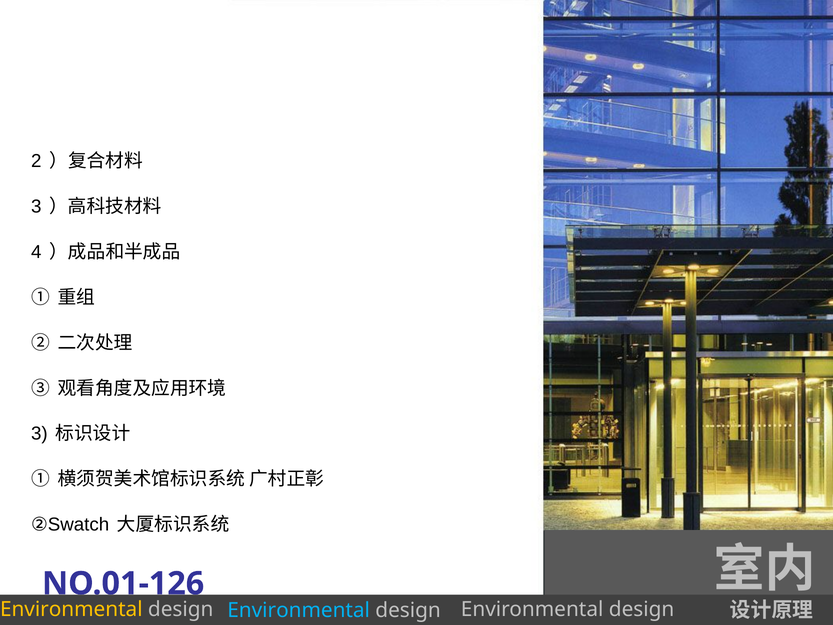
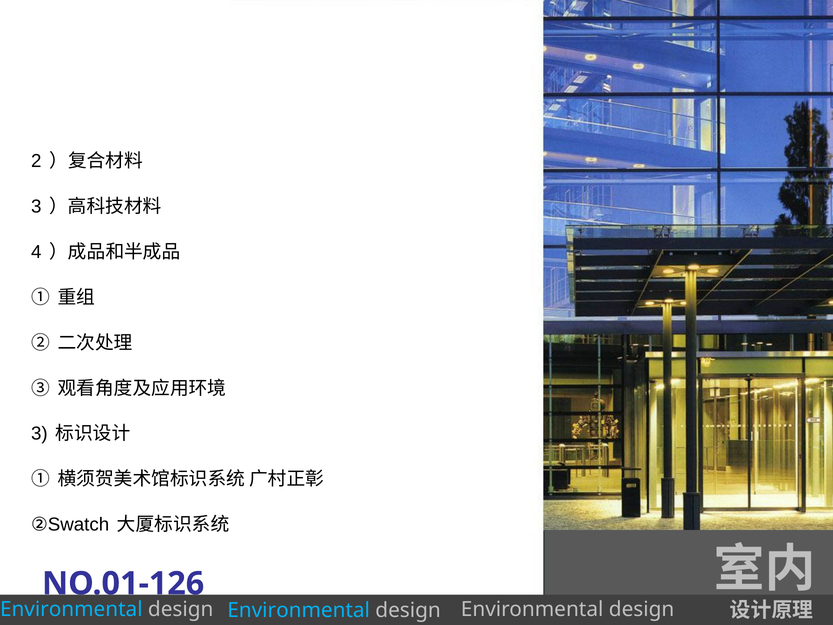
Environmental at (71, 609) colour: yellow -> light blue
